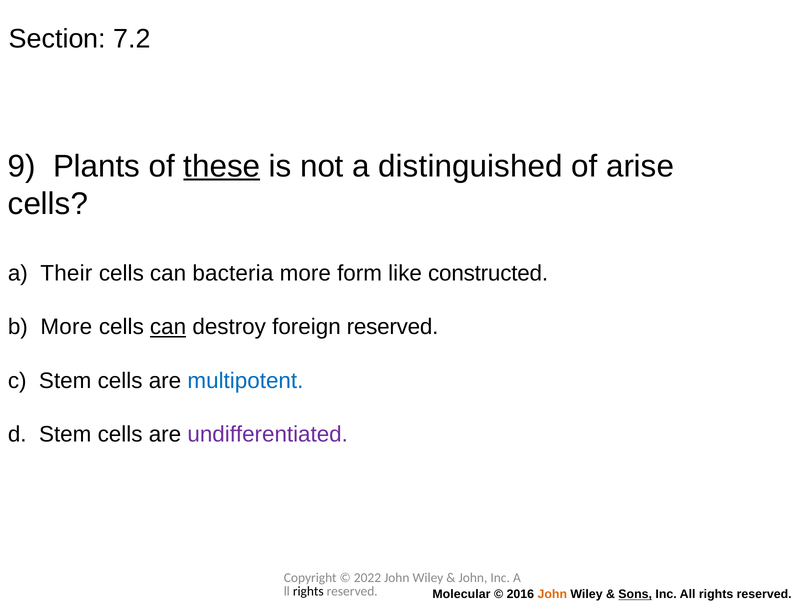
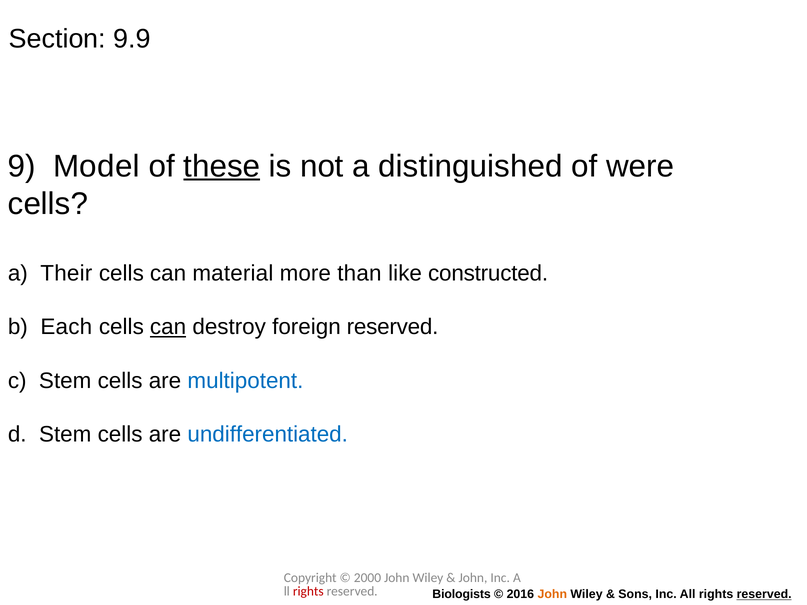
7.2: 7.2 -> 9.9
Plants: Plants -> Model
arise: arise -> were
bacteria: bacteria -> material
form: form -> than
b More: More -> Each
undifferentiated colour: purple -> blue
2022: 2022 -> 2000
rights at (308, 591) colour: black -> red
Molecular: Molecular -> Biologists
Sons underline: present -> none
reserved at (764, 595) underline: none -> present
